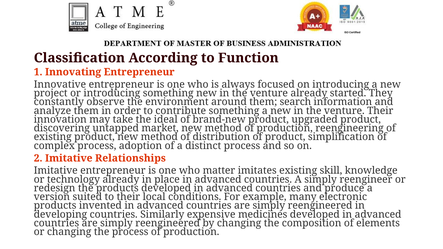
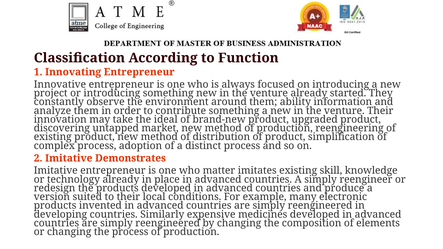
search: search -> ability
Relationships: Relationships -> Demonstrates
